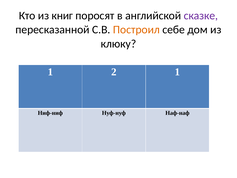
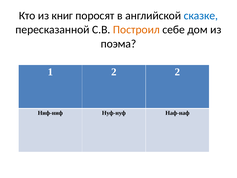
сказке colour: purple -> blue
клюку: клюку -> поэма
2 1: 1 -> 2
